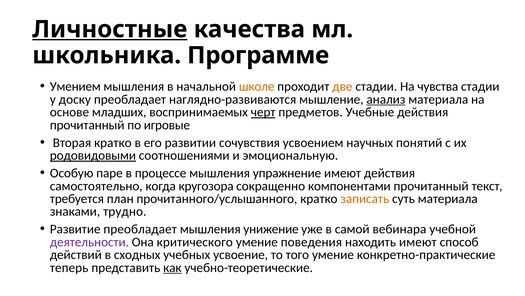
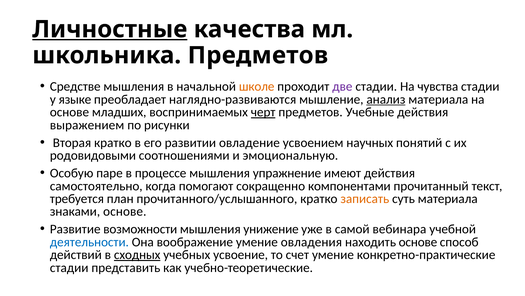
школьника Программе: Программе -> Предметов
Умением: Умением -> Средстве
две colour: orange -> purple
доску: доску -> языке
прочитанный at (87, 125): прочитанный -> выражением
игровые: игровые -> рисунки
сочувствия: сочувствия -> овладение
родовидовыми underline: present -> none
кругозора: кругозора -> помогают
знаками трудно: трудно -> основе
Развитие преобладает: преобладает -> возможности
деятельности colour: purple -> blue
критического: критического -> воображение
поведения: поведения -> овладения
находить имеют: имеют -> основе
сходных underline: none -> present
того: того -> счет
теперь at (69, 267): теперь -> стадии
как underline: present -> none
